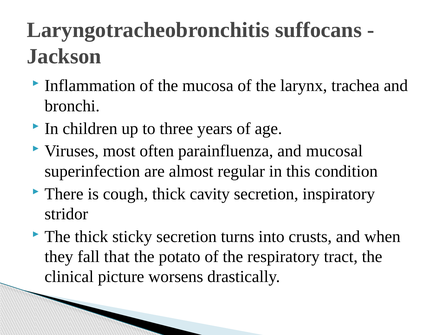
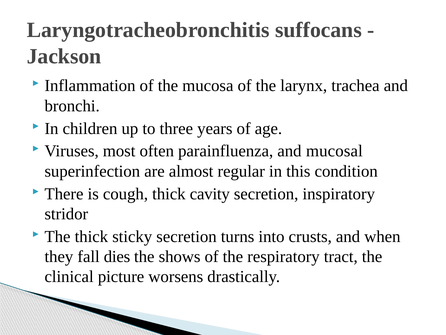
that: that -> dies
potato: potato -> shows
